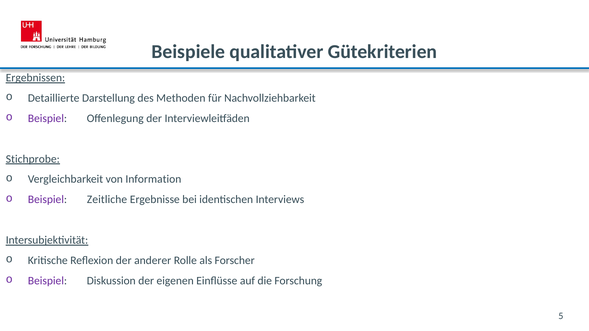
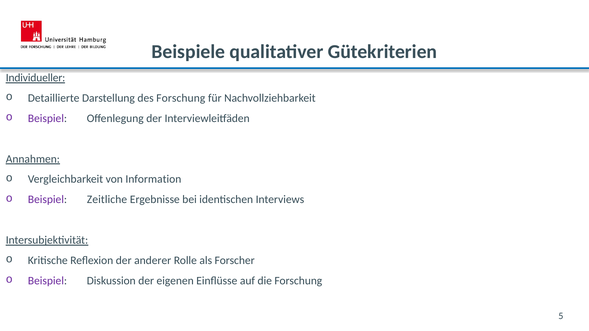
Ergebnissen: Ergebnissen -> Individueller
des Methoden: Methoden -> Forschung
Stichprobe: Stichprobe -> Annahmen
